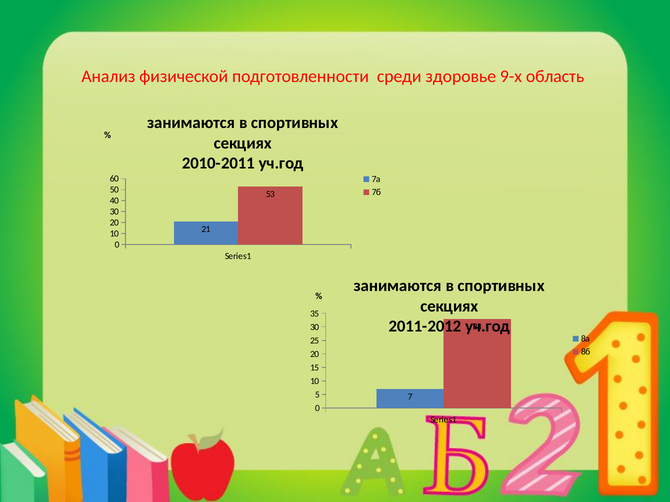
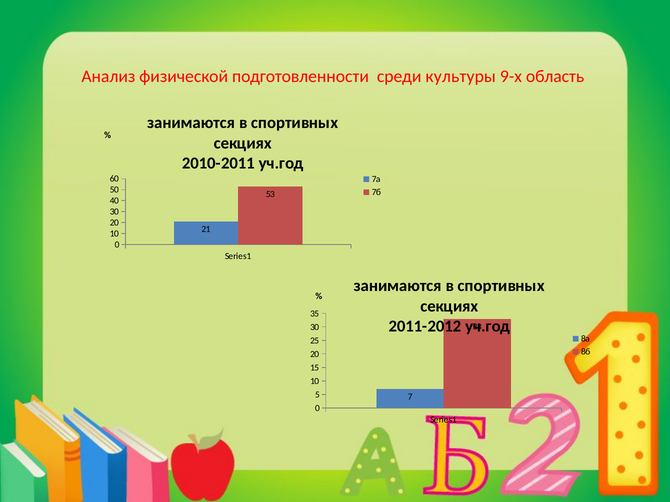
здоровье: здоровье -> культуры
